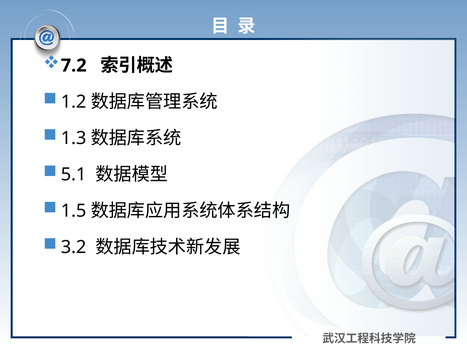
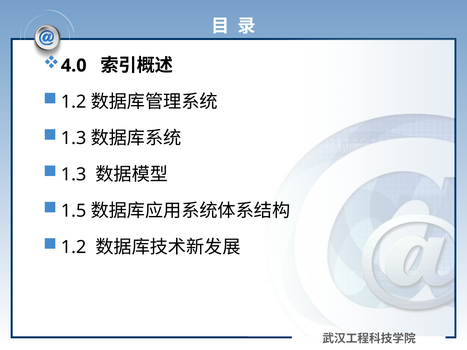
7.2: 7.2 -> 4.0
5.1 at (74, 175): 5.1 -> 1.3
3.2 at (74, 247): 3.2 -> 1.2
